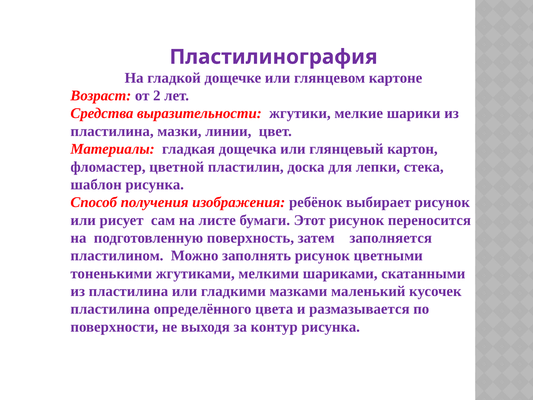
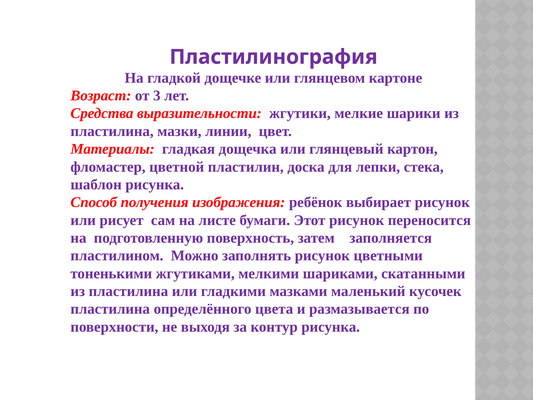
2: 2 -> 3
